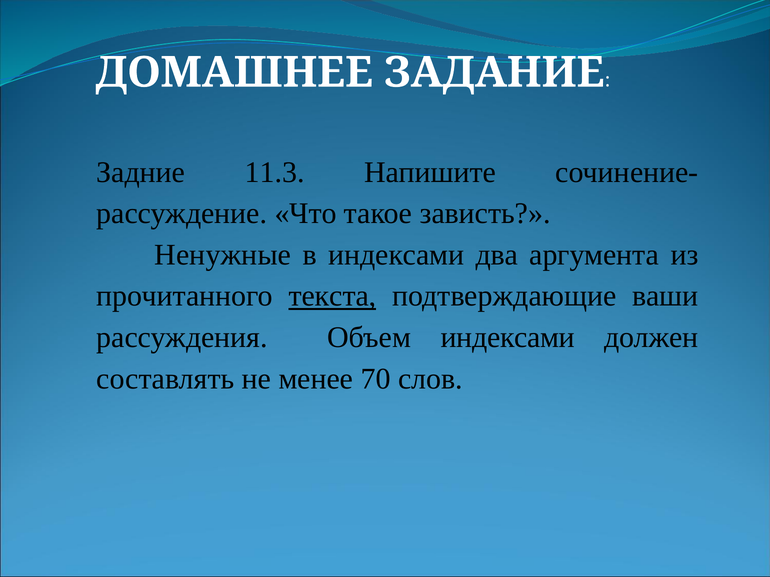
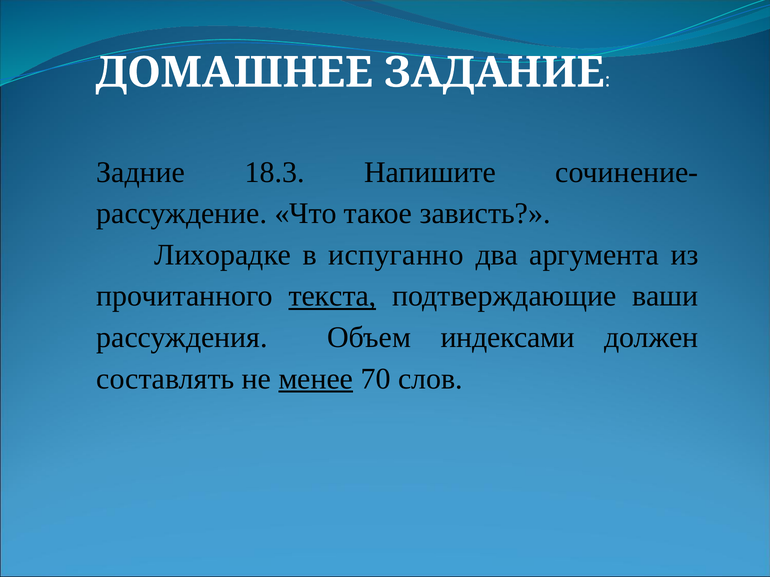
11.3: 11.3 -> 18.3
Ненужные: Ненужные -> Лихорадке
в индексами: индексами -> испуганно
менее underline: none -> present
